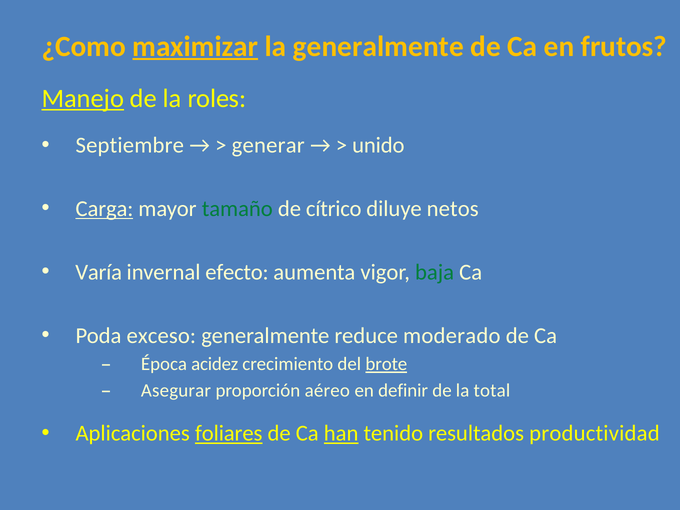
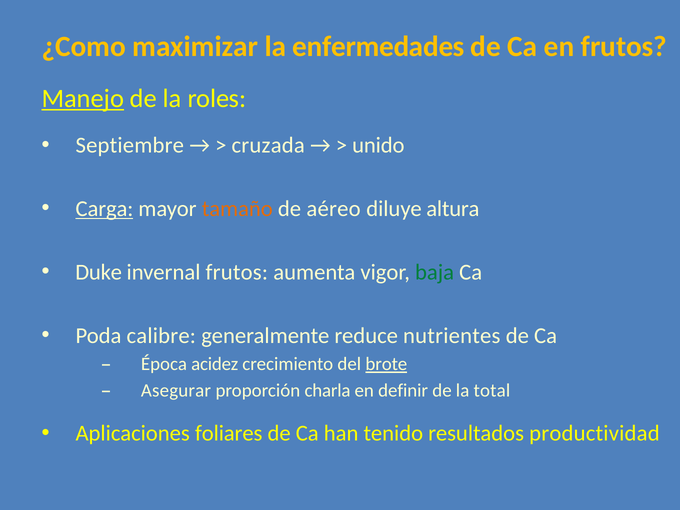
maximizar underline: present -> none
la generalmente: generalmente -> enfermedades
generar: generar -> cruzada
tamaño colour: green -> orange
cítrico: cítrico -> aéreo
netos: netos -> altura
Varía: Varía -> Duke
invernal efecto: efecto -> frutos
exceso: exceso -> calibre
moderado: moderado -> nutrientes
aéreo: aéreo -> charla
foliares underline: present -> none
han underline: present -> none
